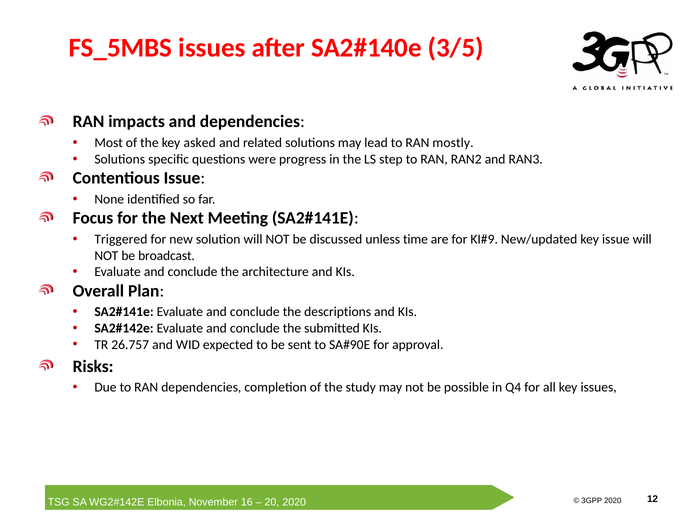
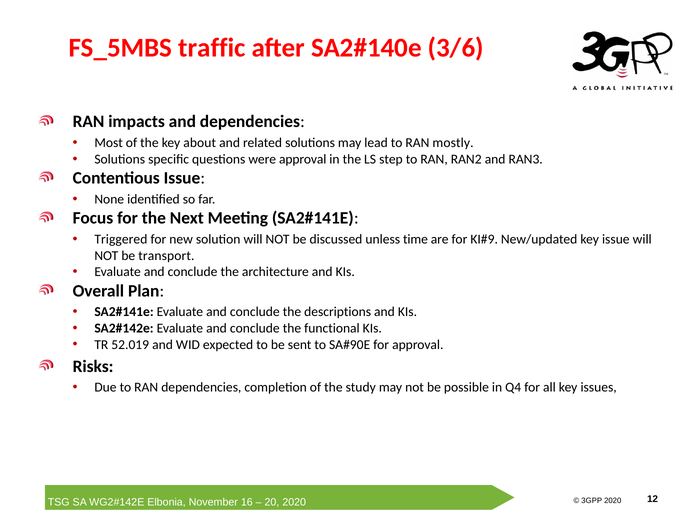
FS_5MBS issues: issues -> traffic
3/5: 3/5 -> 3/6
asked: asked -> about
were progress: progress -> approval
broadcast: broadcast -> transport
submitted: submitted -> functional
26.757: 26.757 -> 52.019
